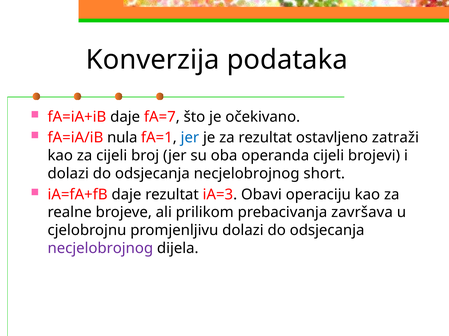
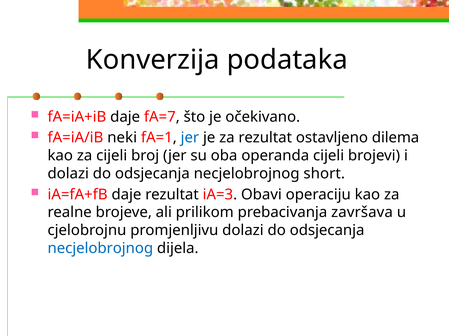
nula: nula -> neki
zatraži: zatraži -> dilema
necjelobrojnog at (100, 249) colour: purple -> blue
